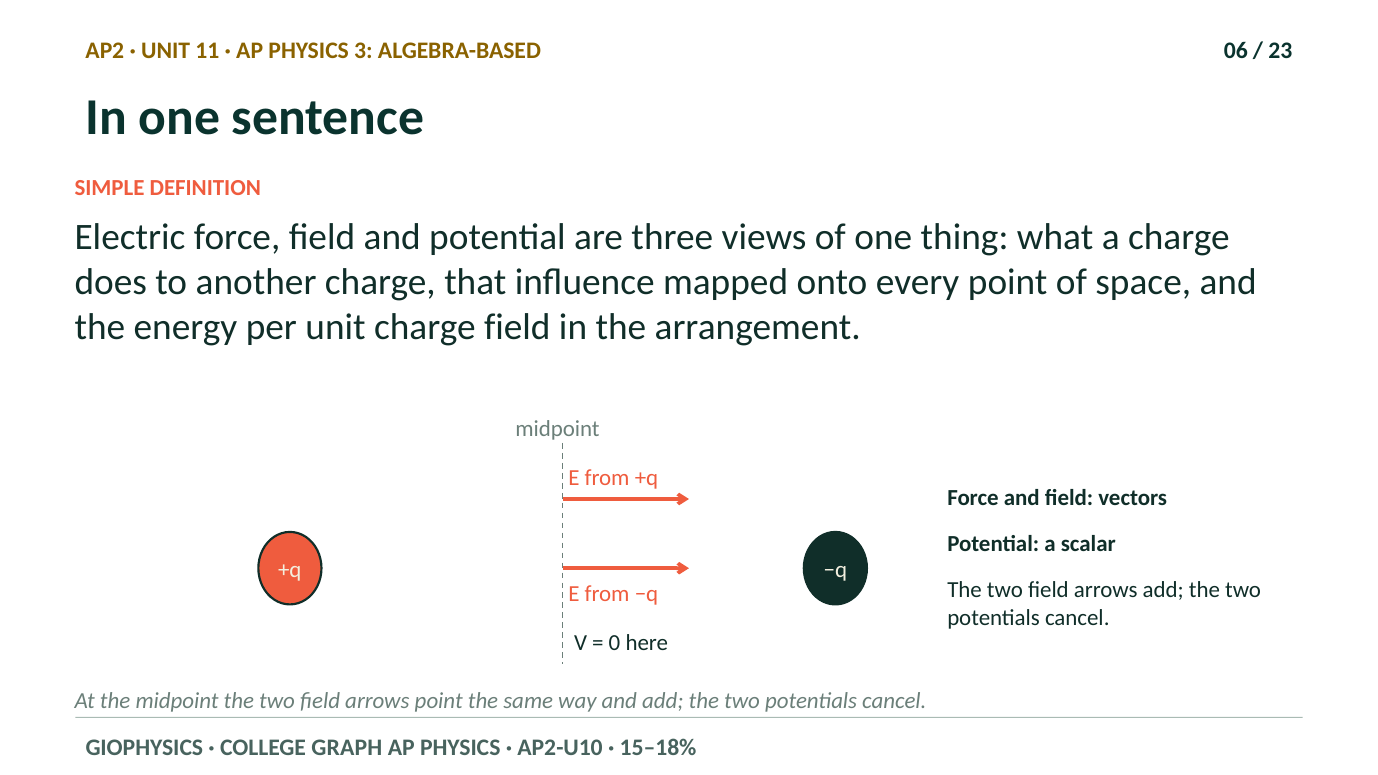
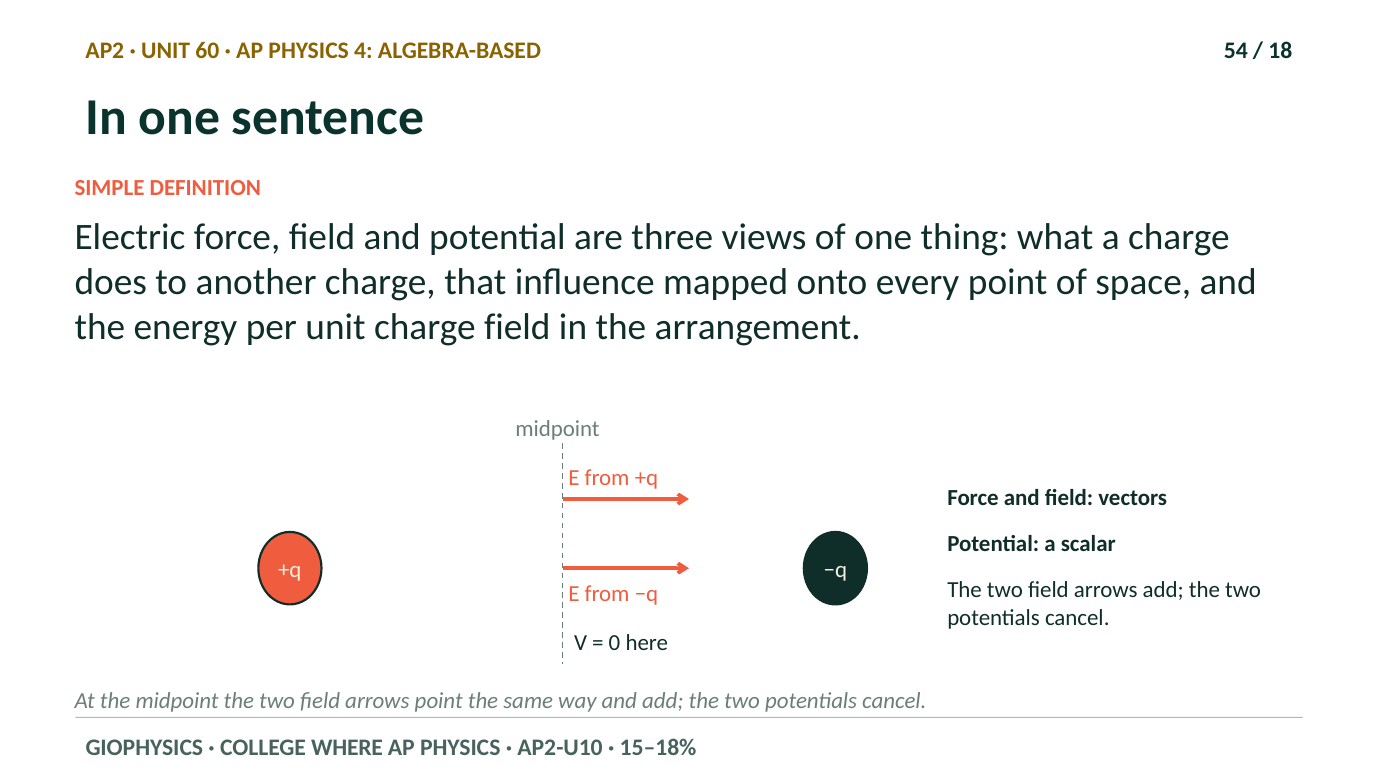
11: 11 -> 60
3: 3 -> 4
06: 06 -> 54
23: 23 -> 18
GRAPH: GRAPH -> WHERE
